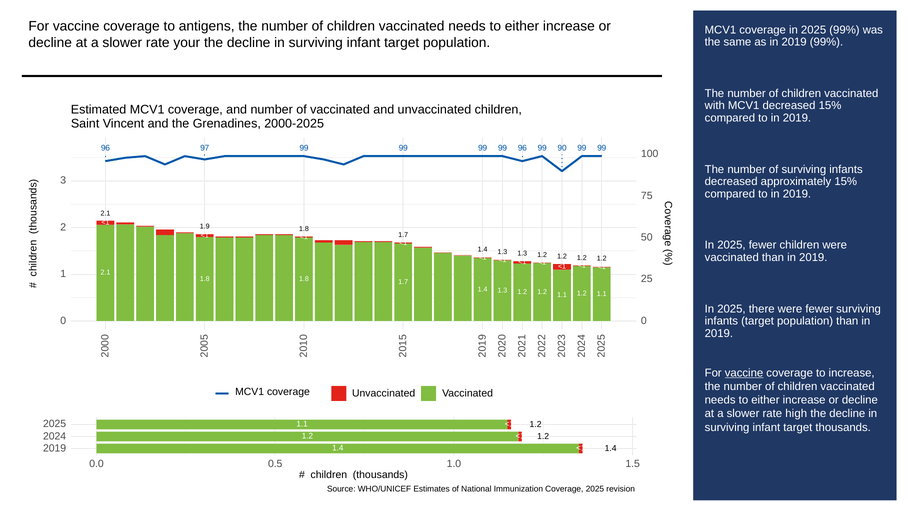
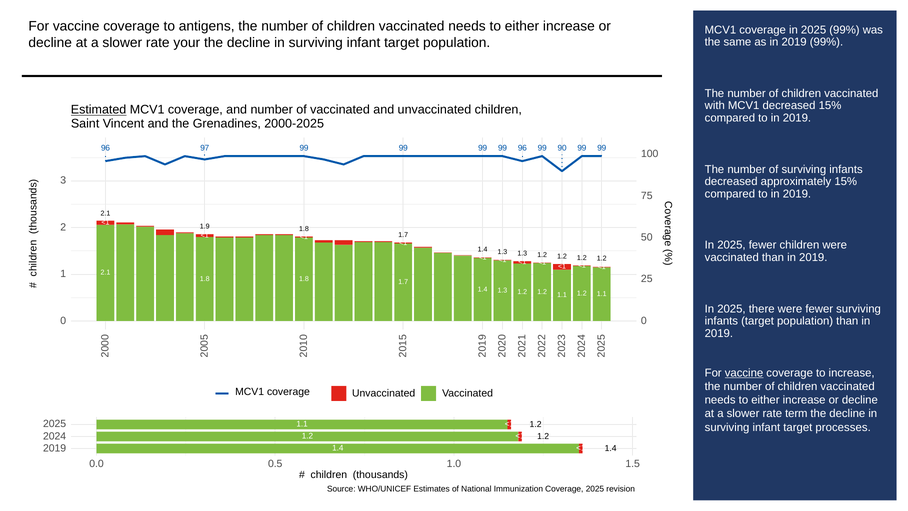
Estimated underline: none -> present
high: high -> term
target thousands: thousands -> processes
